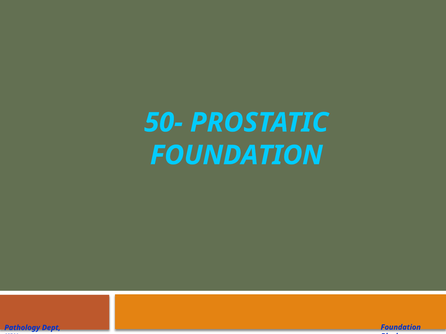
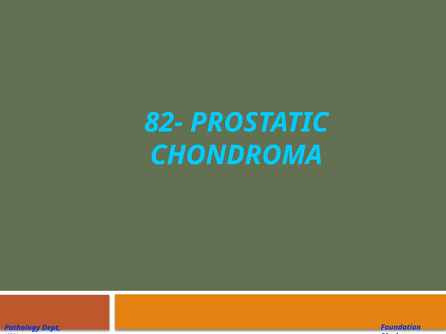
50-: 50- -> 82-
FOUNDATION at (236, 155): FOUNDATION -> CHONDROMA
